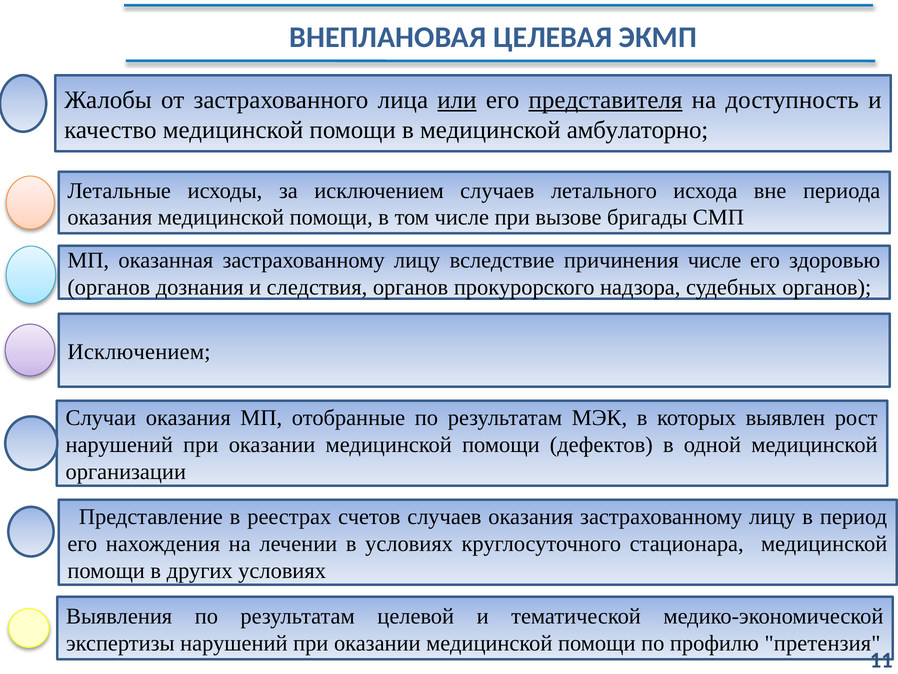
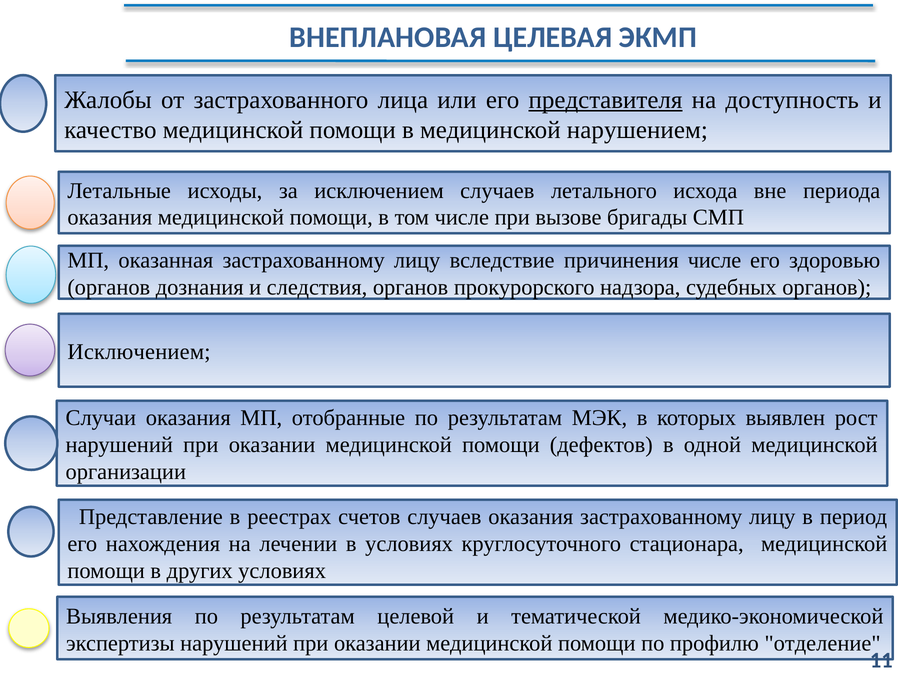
или underline: present -> none
амбулаторно: амбулаторно -> нарушением
претензия: претензия -> отделение
